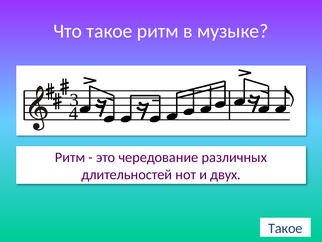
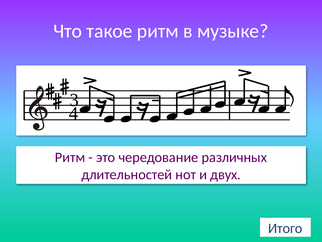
Такое at (285, 228): Такое -> Итого
